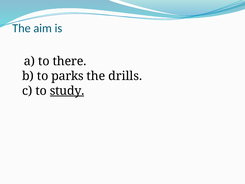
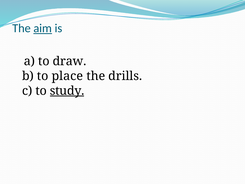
aim underline: none -> present
there: there -> draw
parks: parks -> place
